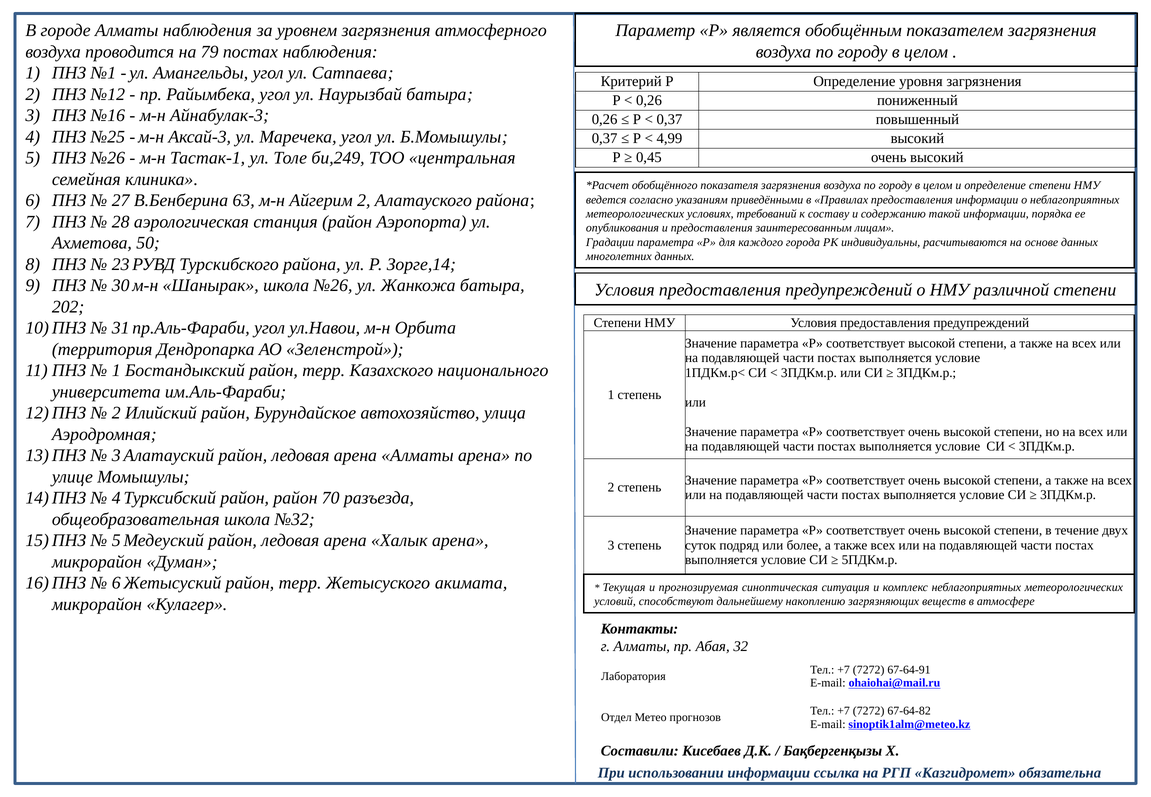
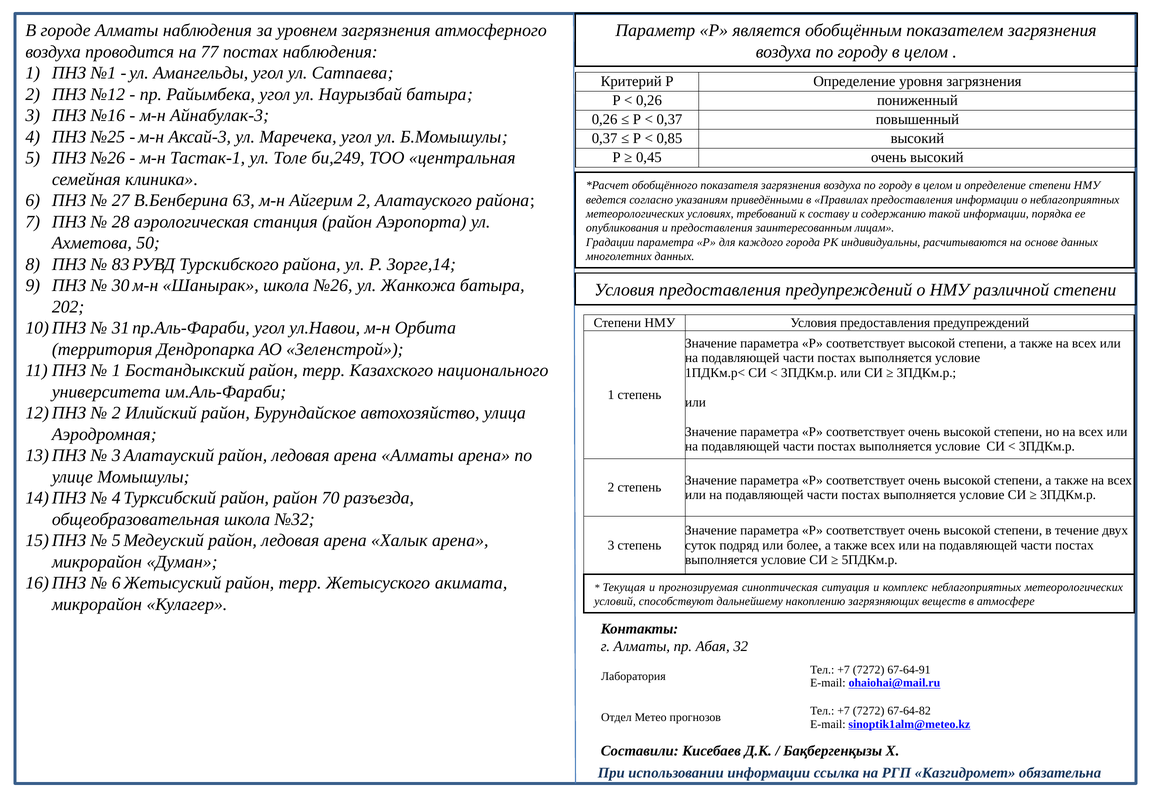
79: 79 -> 77
4,99: 4,99 -> 0,85
23: 23 -> 83
